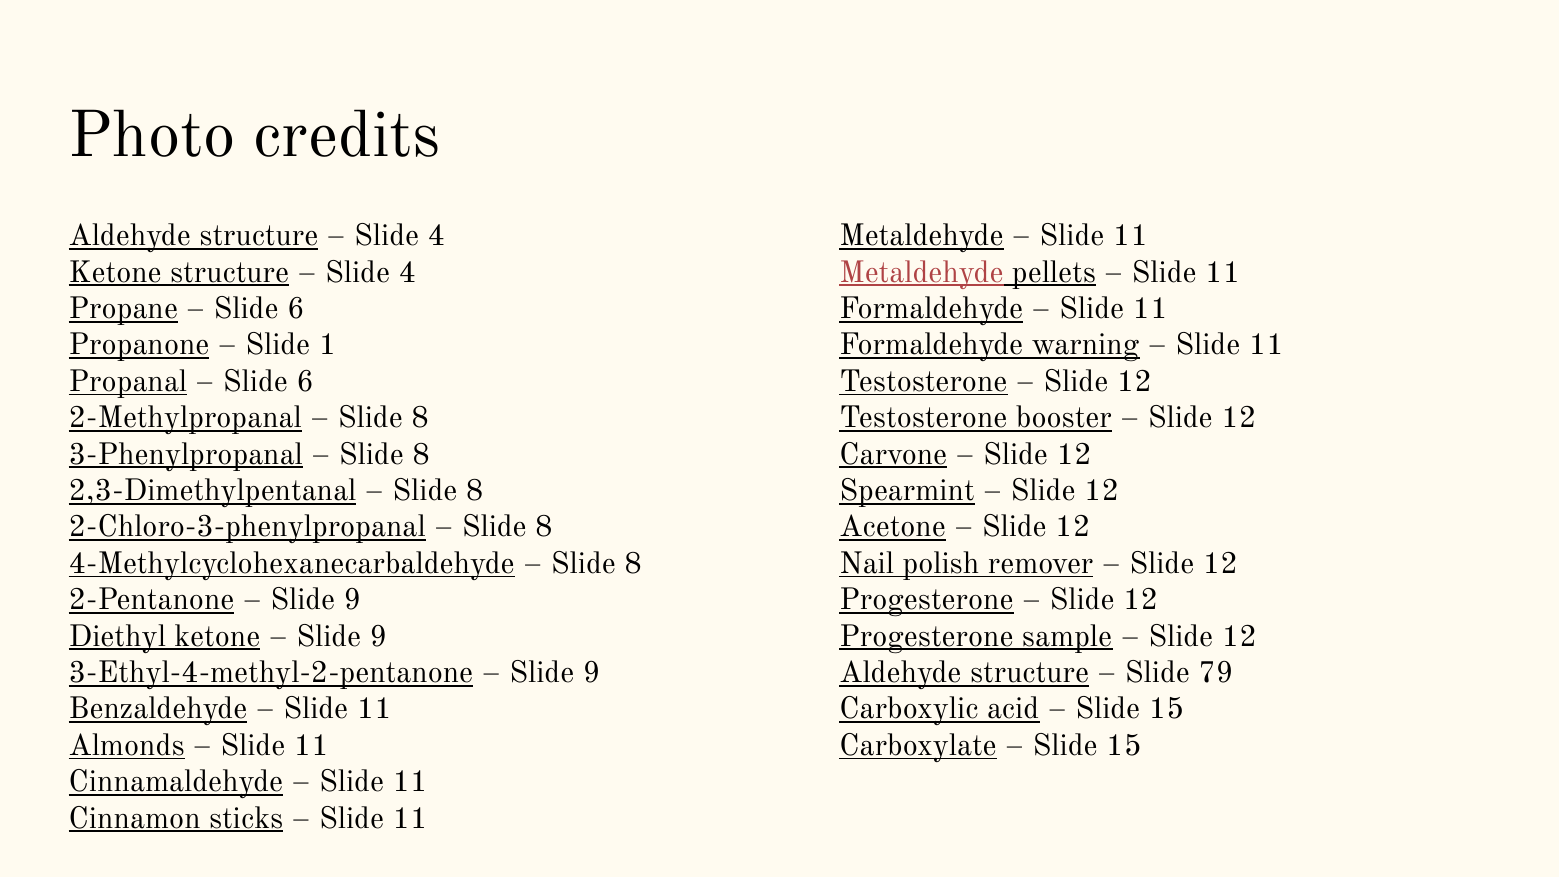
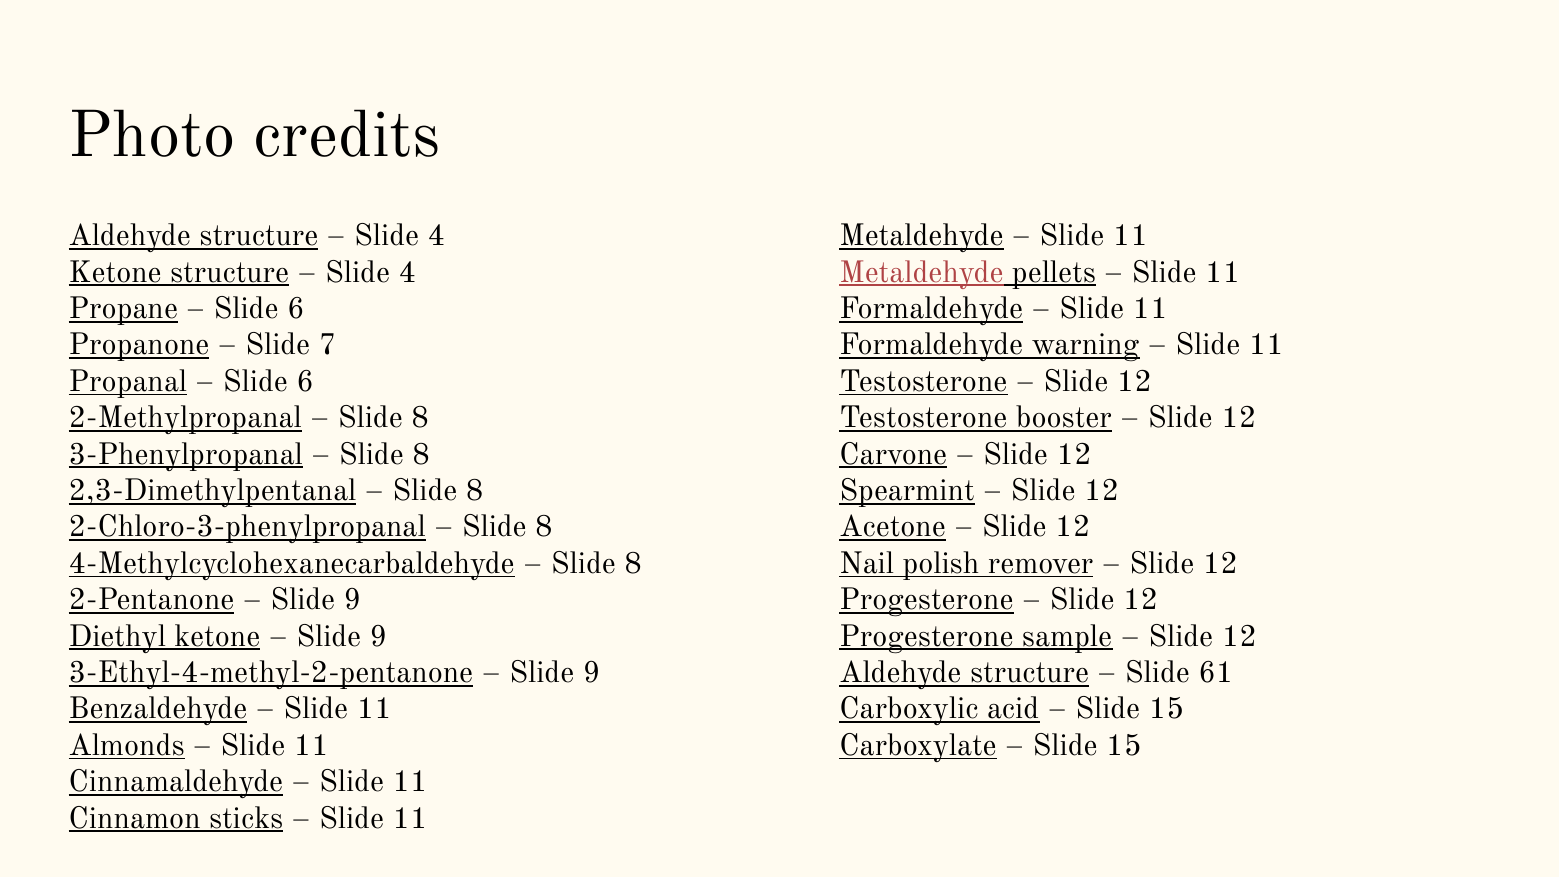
1: 1 -> 7
79: 79 -> 61
